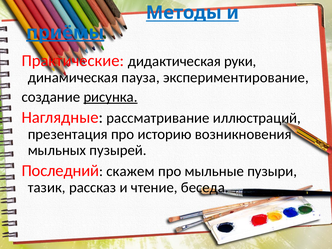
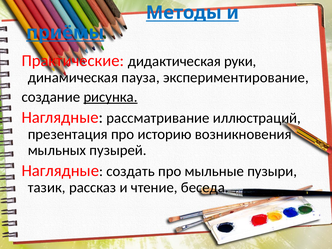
приёмы underline: present -> none
Последний at (60, 171): Последний -> Наглядные
скажем: скажем -> создать
